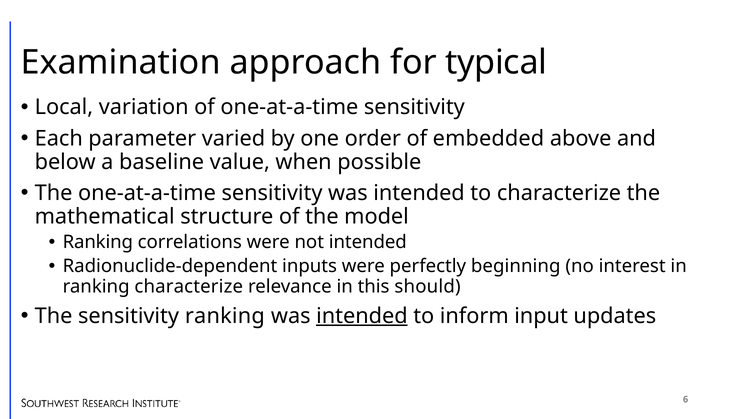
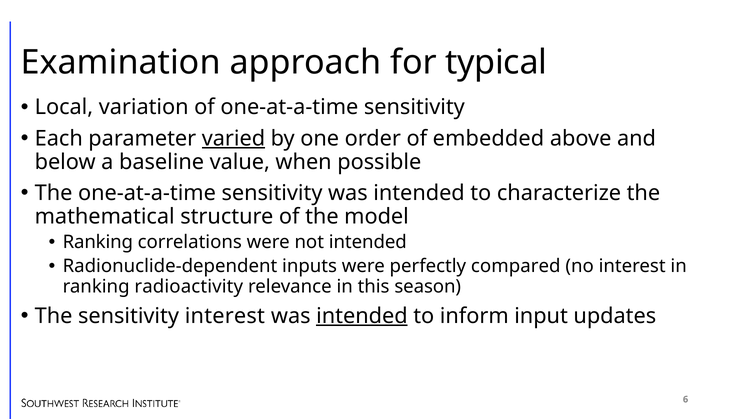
varied underline: none -> present
beginning: beginning -> compared
ranking characterize: characterize -> radioactivity
should: should -> season
sensitivity ranking: ranking -> interest
